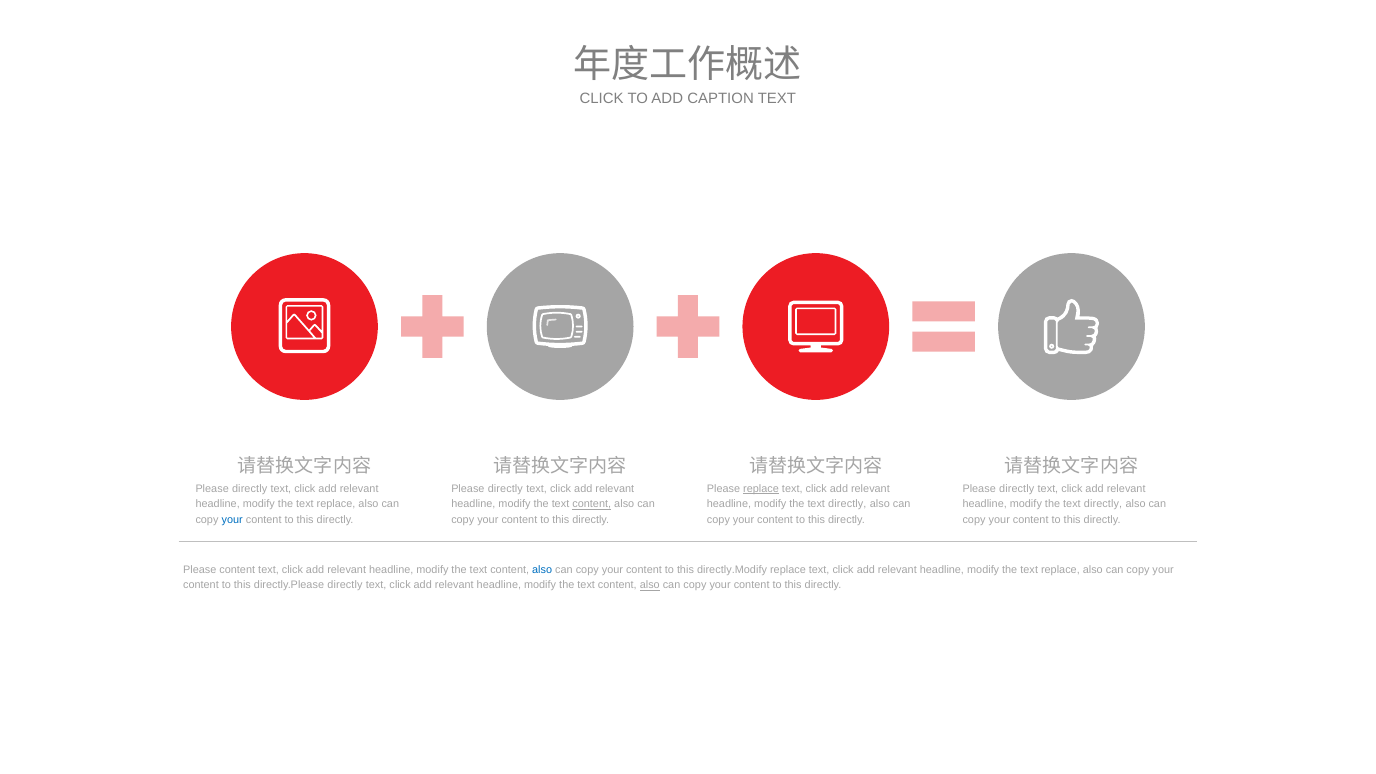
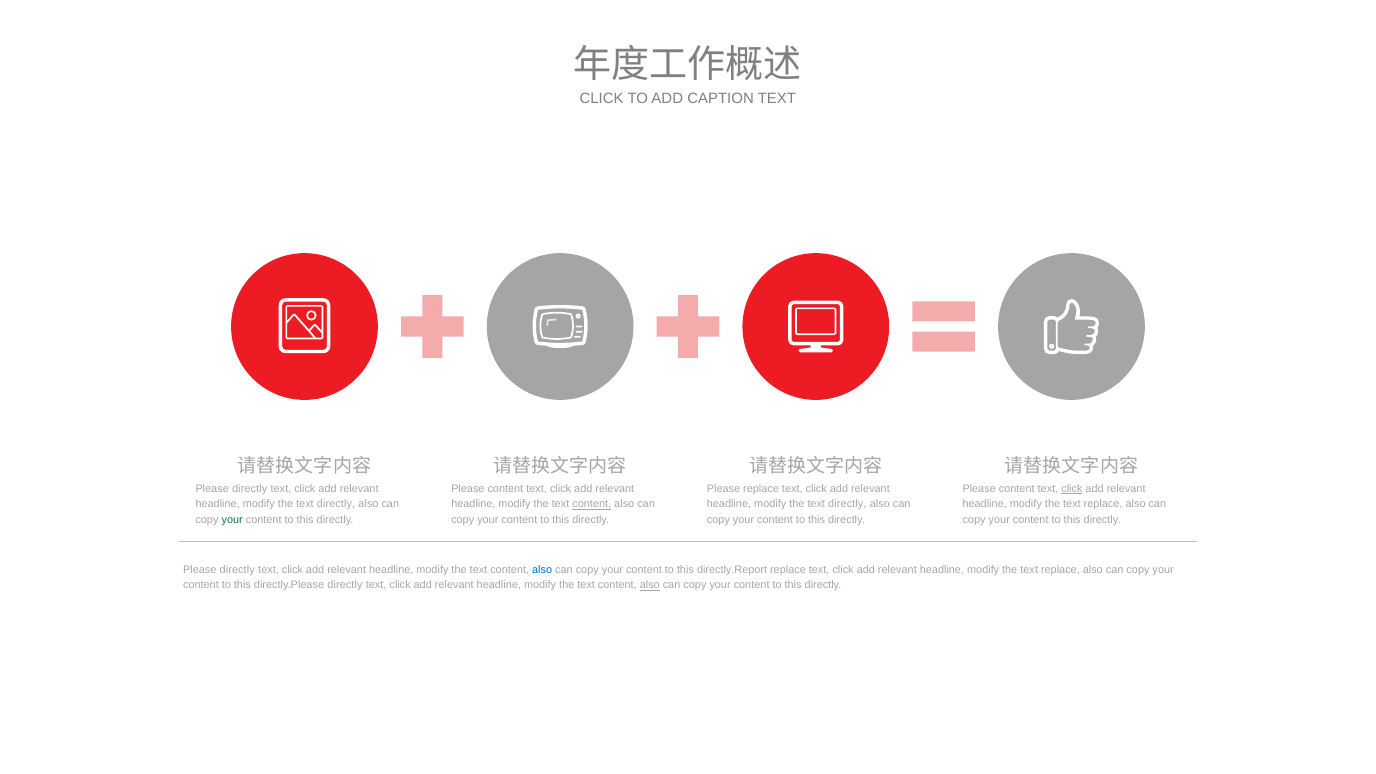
directly at (505, 489): directly -> content
replace at (761, 489) underline: present -> none
directly at (1017, 489): directly -> content
click at (1072, 489) underline: none -> present
replace at (336, 504): replace -> directly
directly at (1103, 504): directly -> replace
your at (232, 520) colour: blue -> green
content at (237, 570): content -> directly
directly.Modify: directly.Modify -> directly.Report
